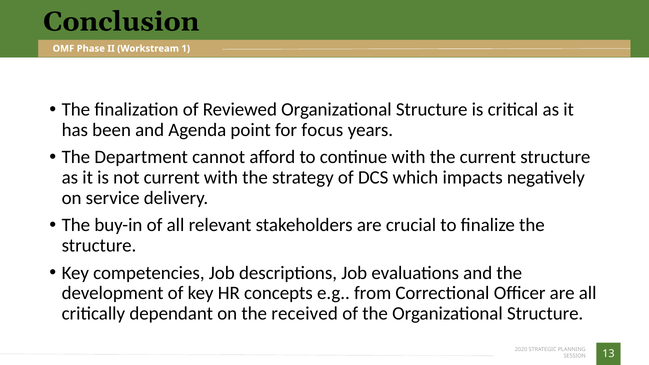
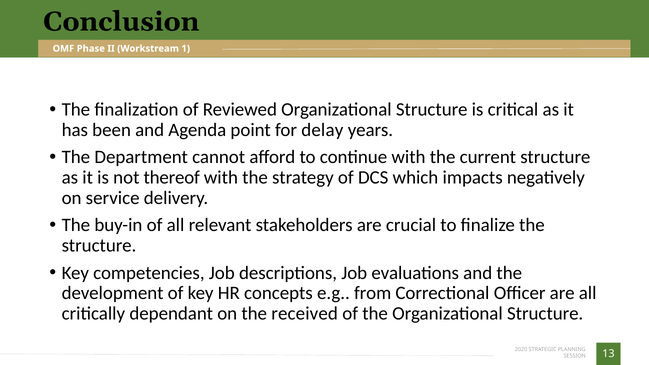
focus: focus -> delay
not current: current -> thereof
